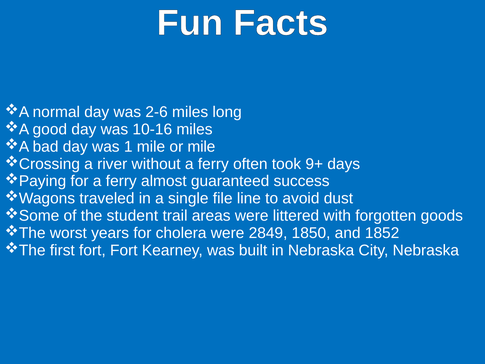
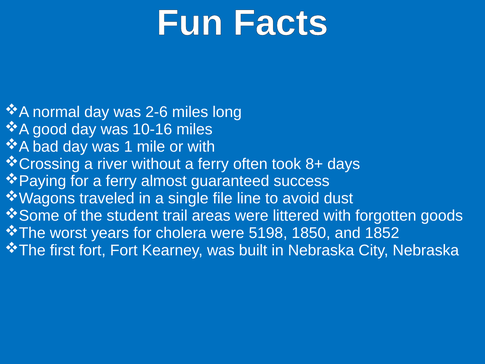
or mile: mile -> with
9+: 9+ -> 8+
2849: 2849 -> 5198
